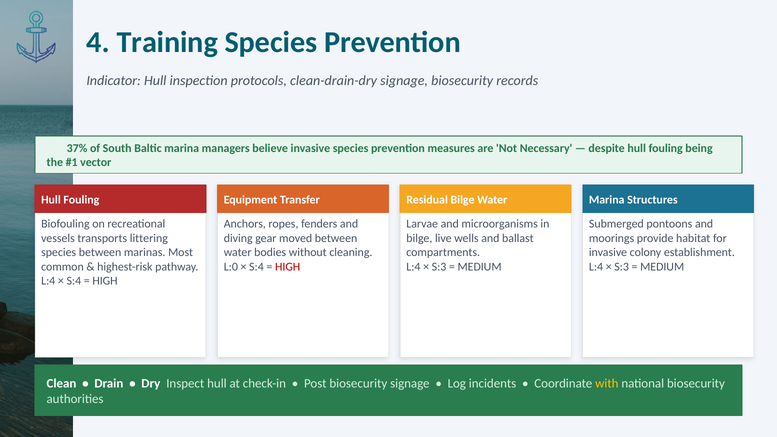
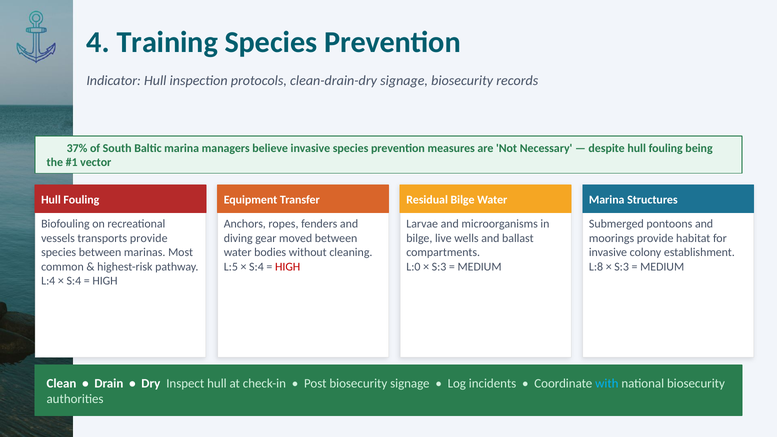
transports littering: littering -> provide
L:0: L:0 -> L:5
L:4 at (413, 267): L:4 -> L:0
L:4 at (596, 267): L:4 -> L:8
with colour: yellow -> light blue
